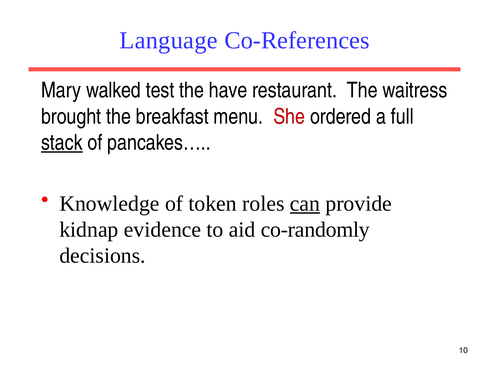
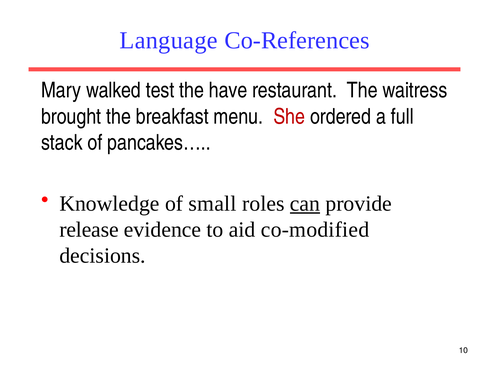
stack underline: present -> none
token: token -> small
kidnap: kidnap -> release
co-randomly: co-randomly -> co-modified
